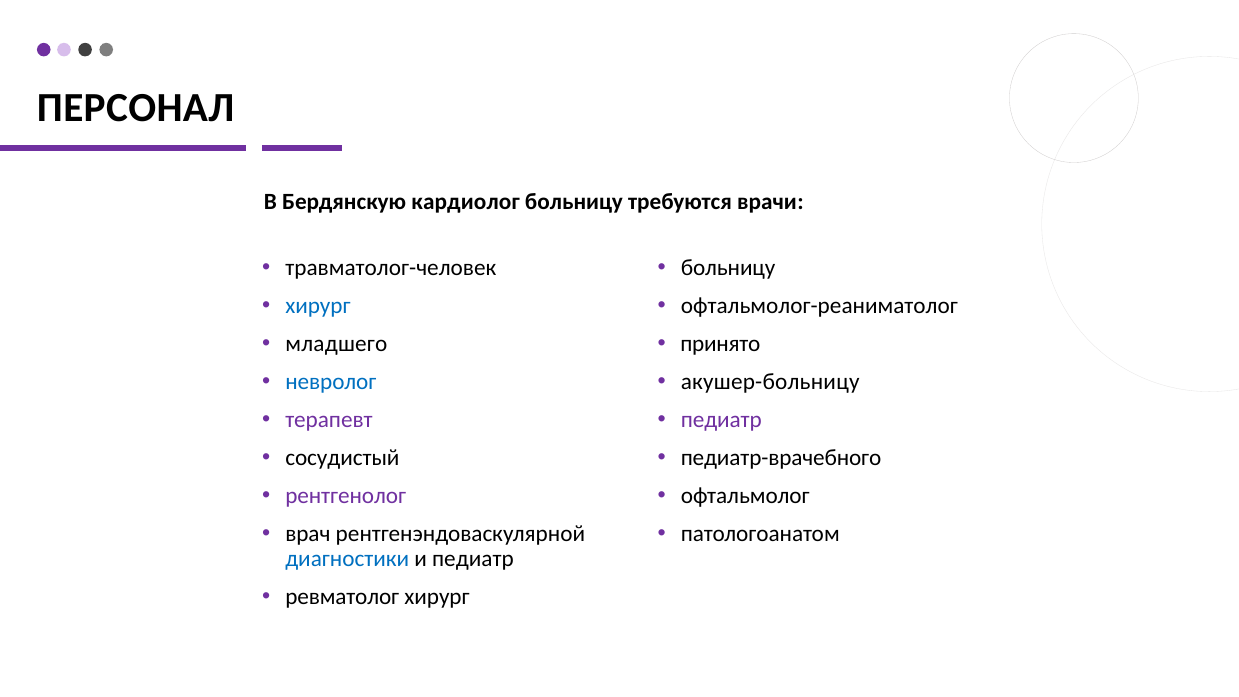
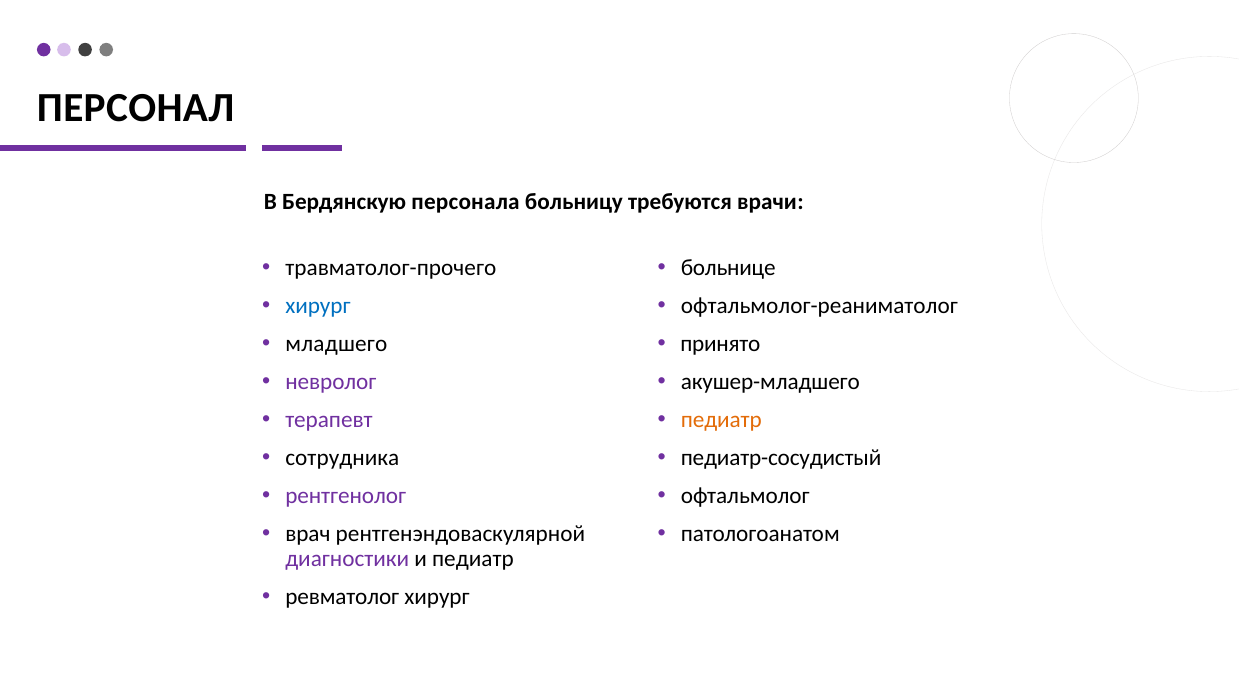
кардиолог: кардиолог -> персонала
травматолог-человек: травматолог-человек -> травматолог-прочего
больницу at (728, 268): больницу -> больнице
невролог colour: blue -> purple
акушер-больницу: акушер-больницу -> акушер-младшего
педиатр at (721, 420) colour: purple -> orange
сосудистый: сосудистый -> сотрудника
педиатр-врачебного: педиатр-врачебного -> педиатр-сосудистый
диагностики colour: blue -> purple
